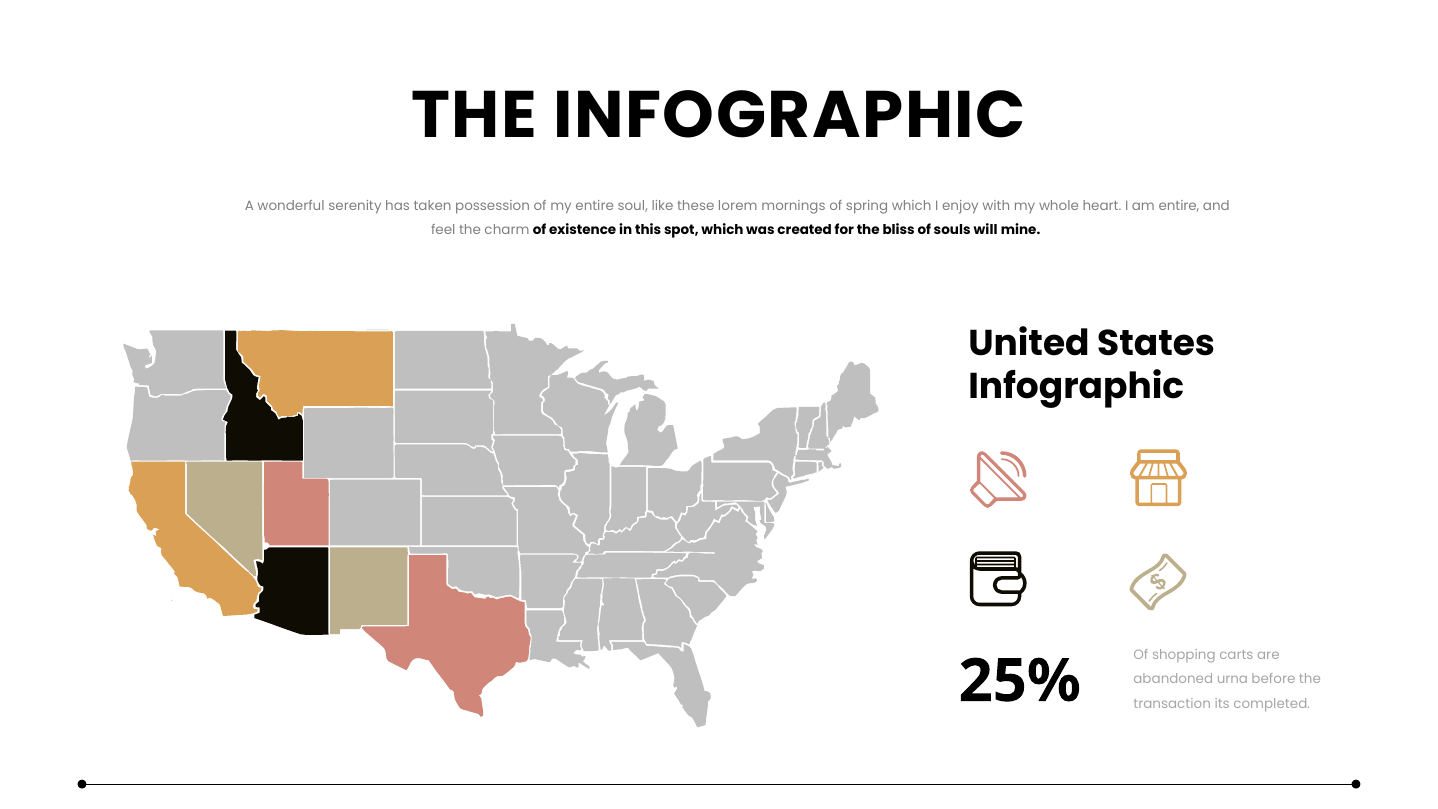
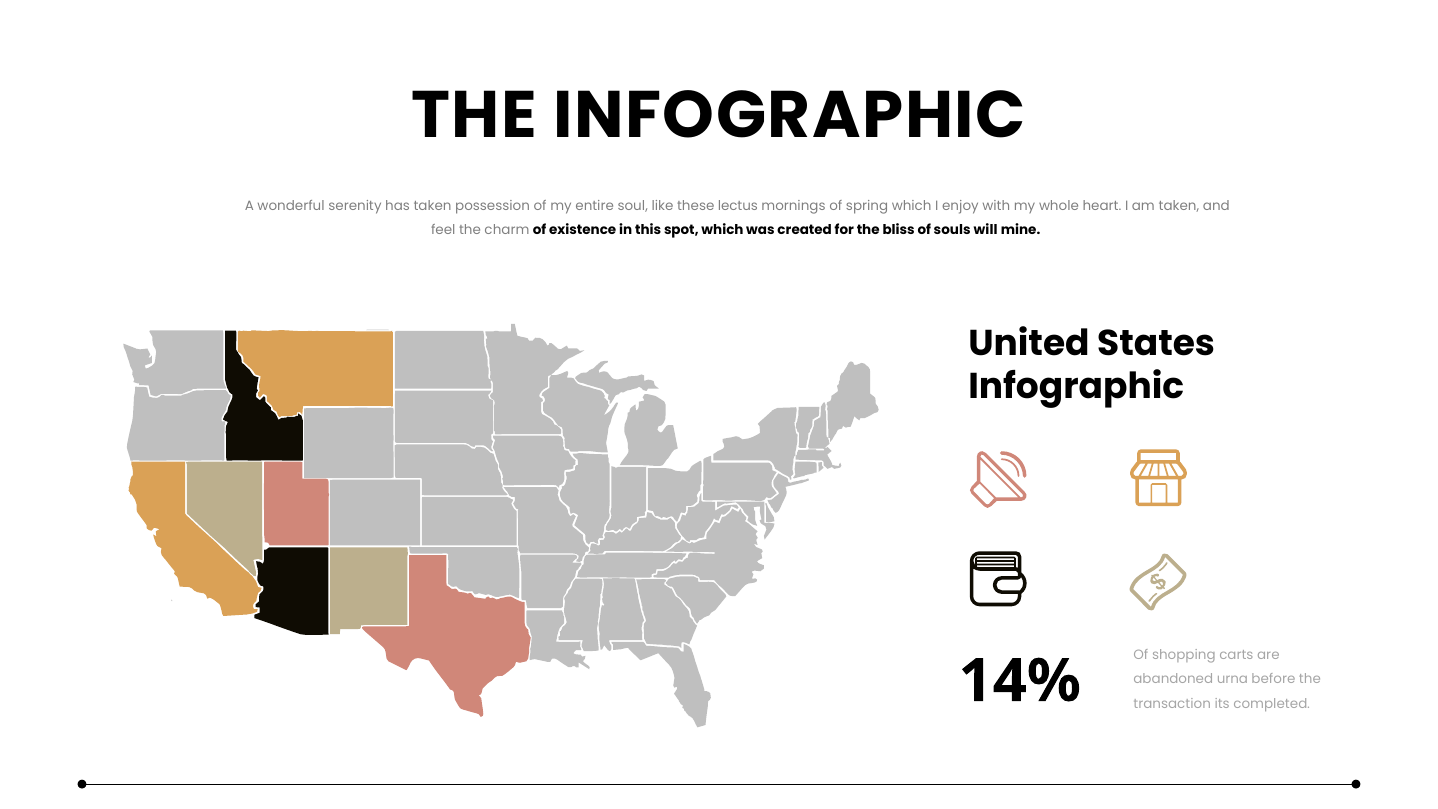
lorem: lorem -> lectus
am entire: entire -> taken
25%: 25% -> 14%
